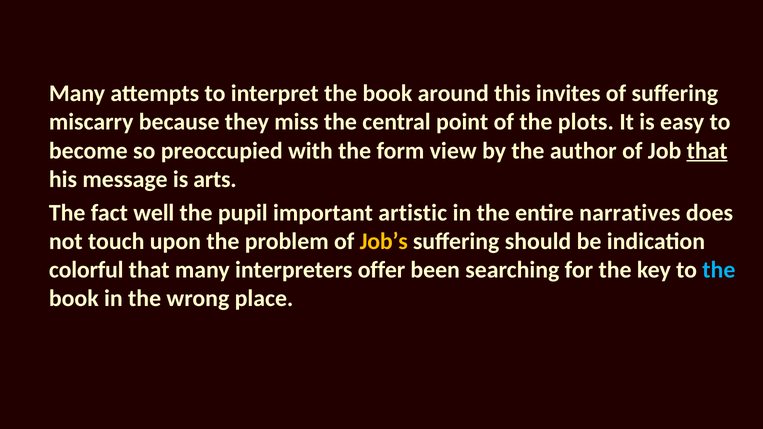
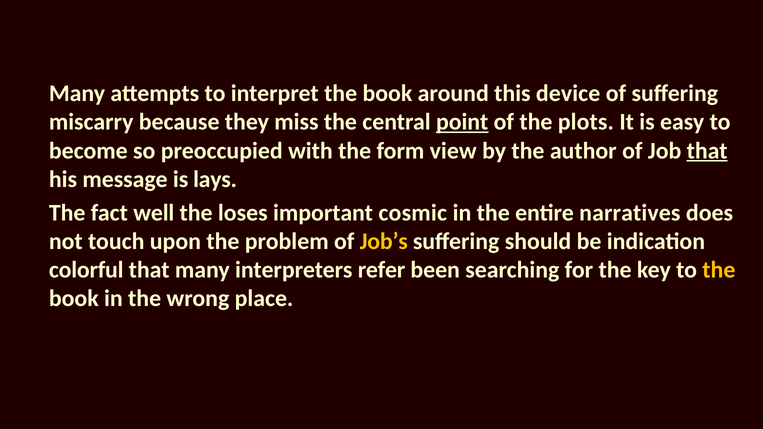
invites: invites -> device
point underline: none -> present
arts: arts -> lays
pupil: pupil -> loses
artistic: artistic -> cosmic
offer: offer -> refer
the at (719, 270) colour: light blue -> yellow
